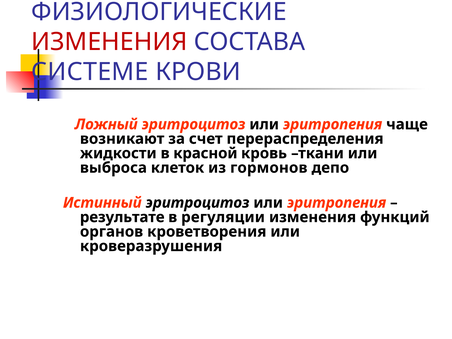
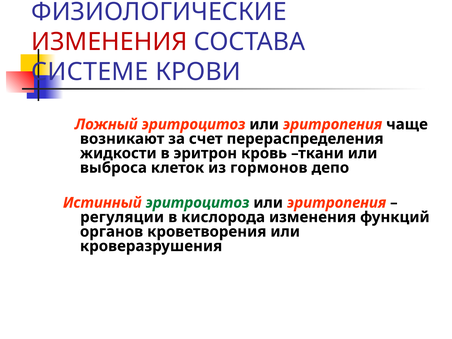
красной: красной -> эритрон
эритроцитоз at (198, 203) colour: black -> green
результате: результате -> регуляции
регуляции: регуляции -> кислорода
